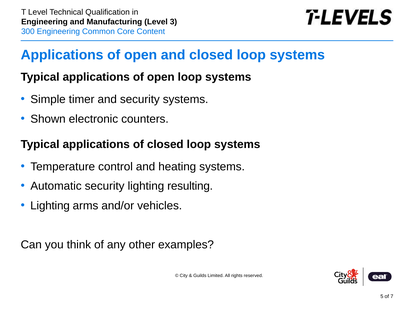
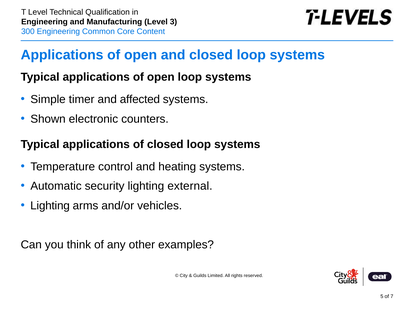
and security: security -> affected
resulting: resulting -> external
